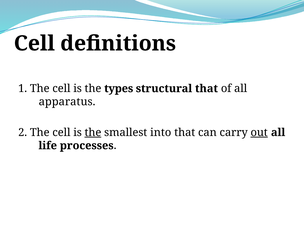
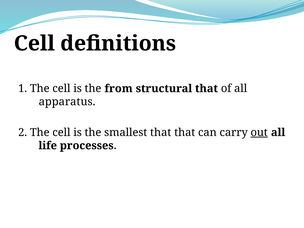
types: types -> from
the at (93, 132) underline: present -> none
smallest into: into -> that
